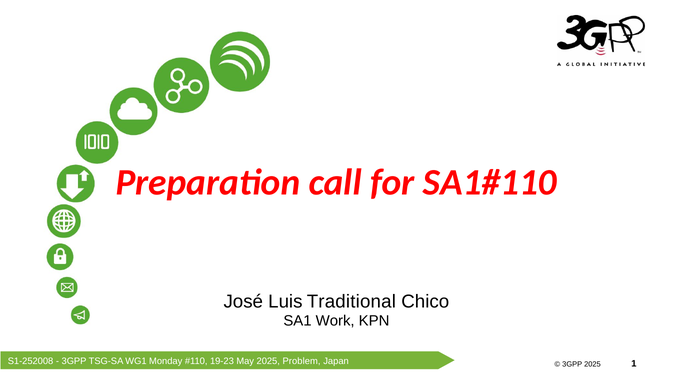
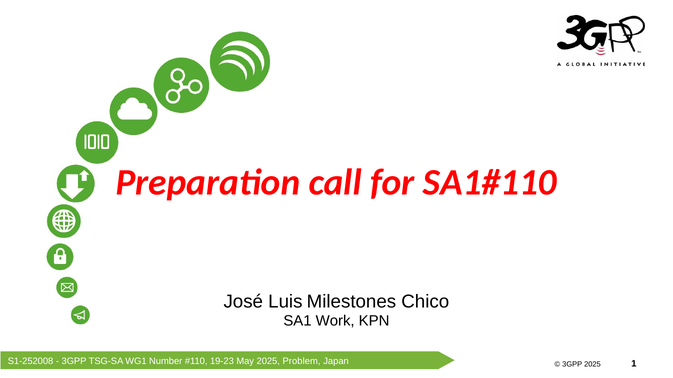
Traditional: Traditional -> Milestones
Monday: Monday -> Number
